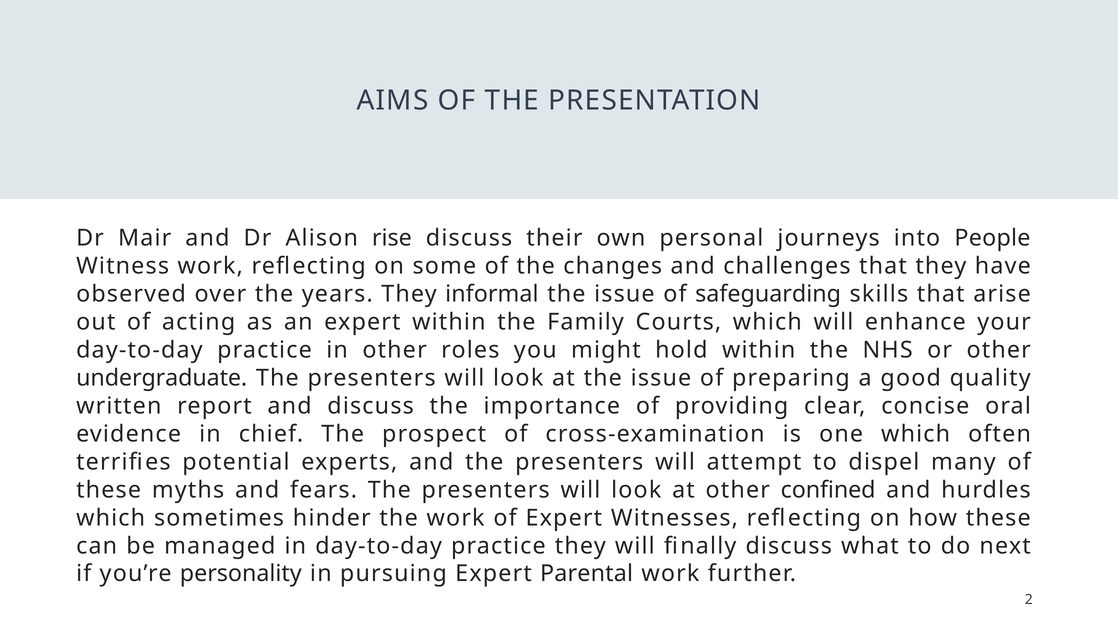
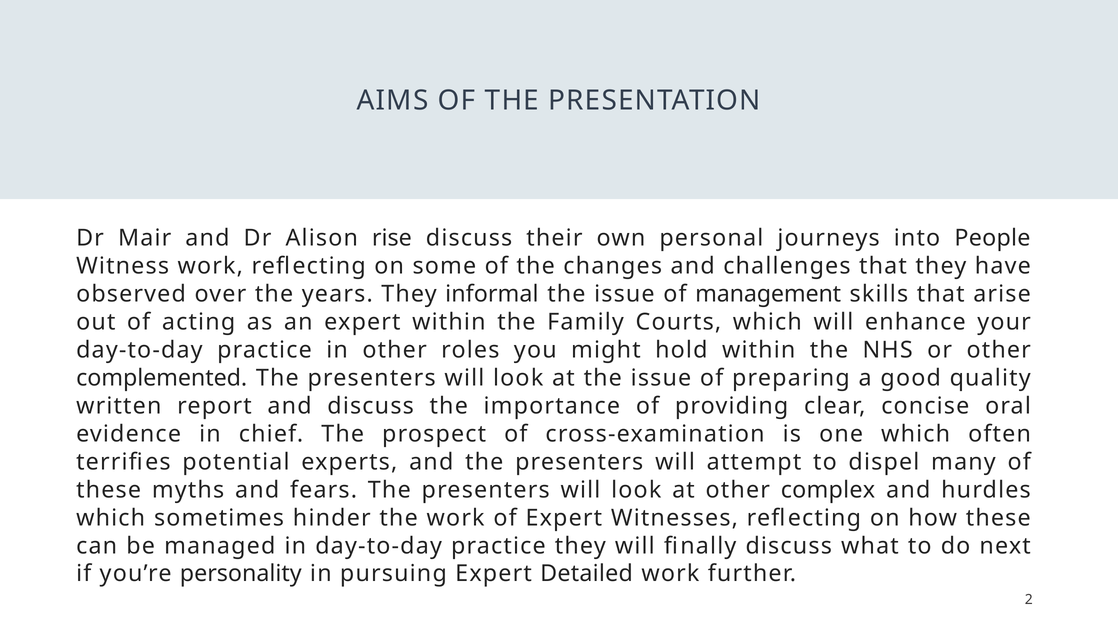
safeguarding: safeguarding -> management
undergraduate: undergraduate -> complemented
confined: confined -> complex
Parental: Parental -> Detailed
